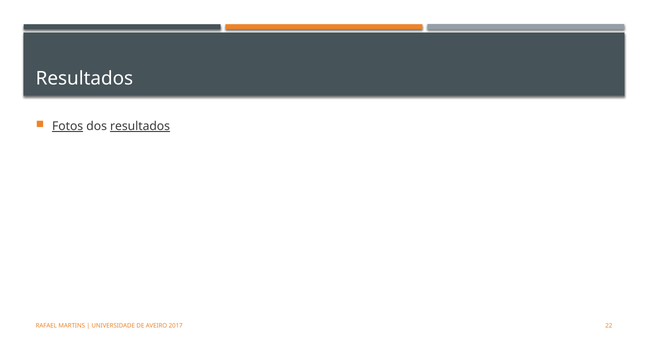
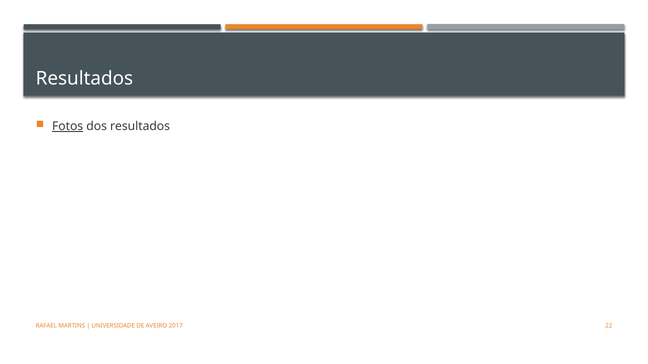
resultados at (140, 126) underline: present -> none
